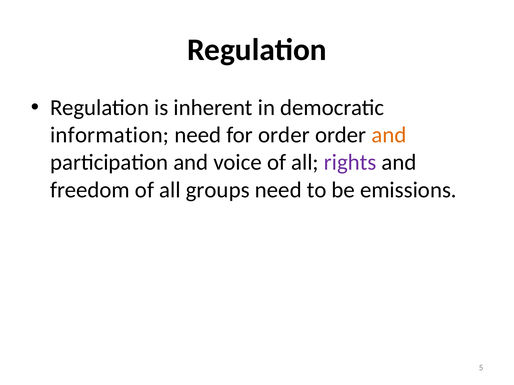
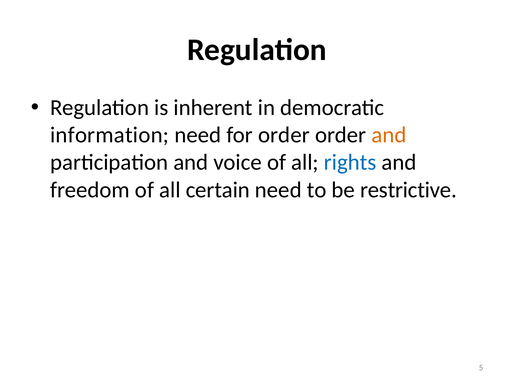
rights colour: purple -> blue
groups: groups -> certain
emissions: emissions -> restrictive
